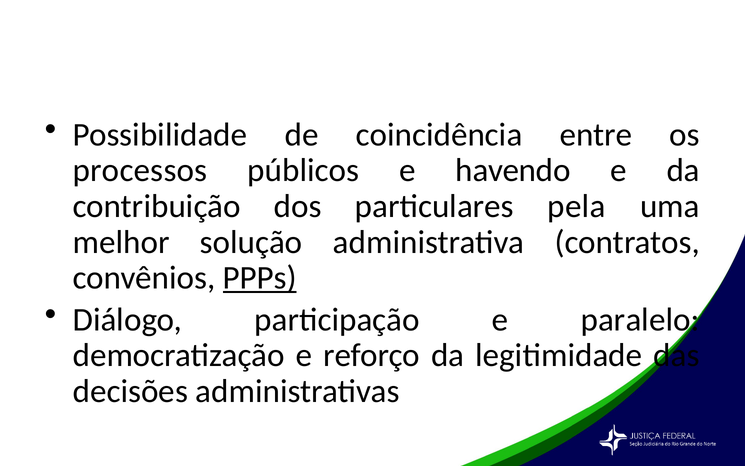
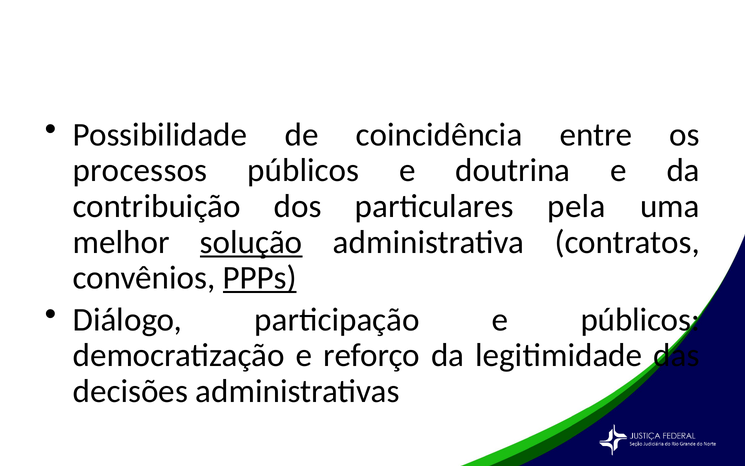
havendo: havendo -> doutrina
solução underline: none -> present
e paralelo: paralelo -> públicos
